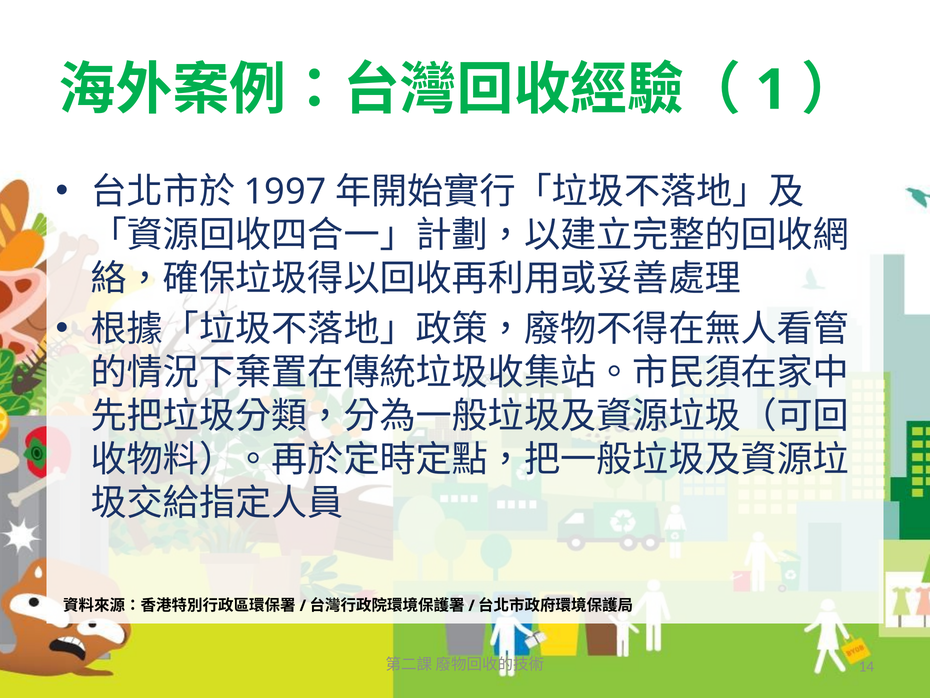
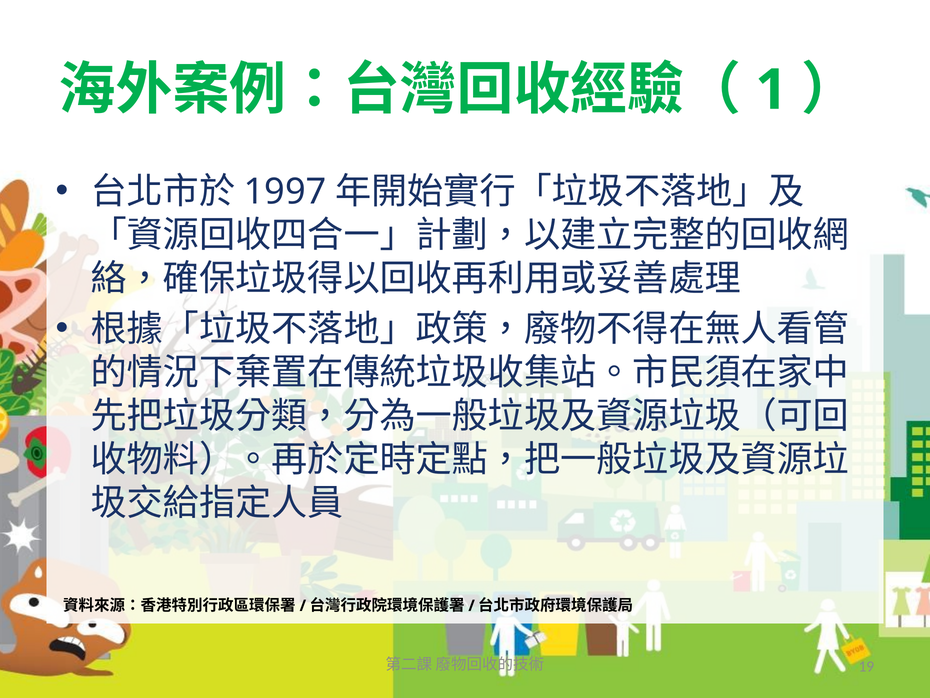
14: 14 -> 19
